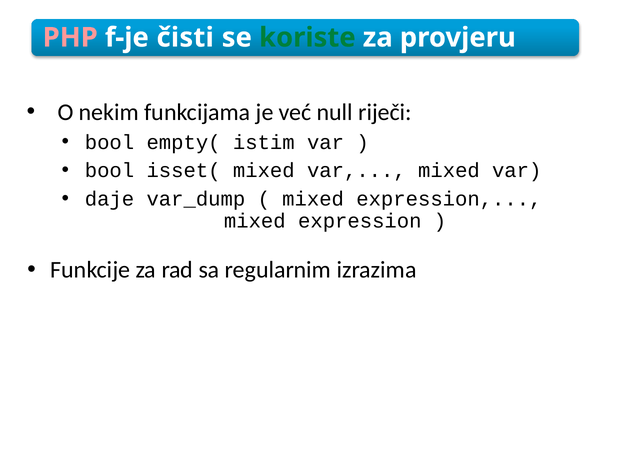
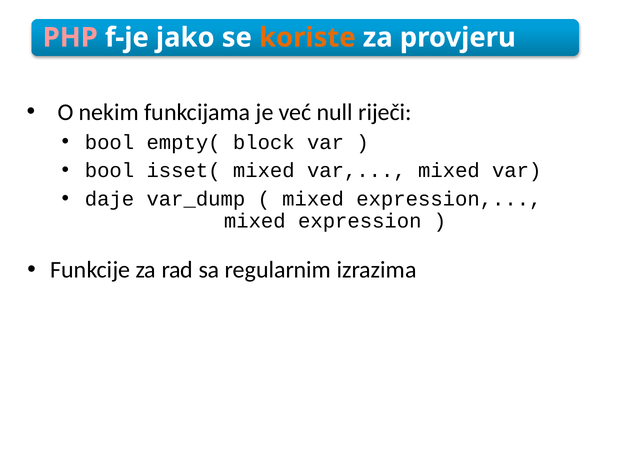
čisti: čisti -> jako
koriste colour: green -> orange
istim: istim -> block
